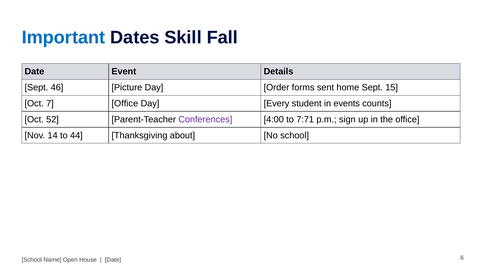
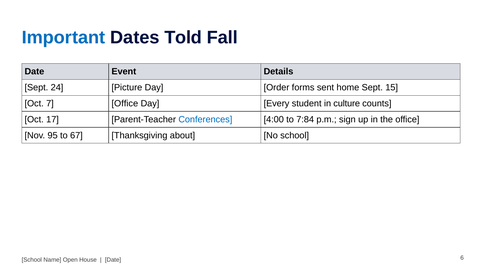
Skill: Skill -> Told
46: 46 -> 24
events: events -> culture
52: 52 -> 17
Conferences colour: purple -> blue
7:71: 7:71 -> 7:84
14: 14 -> 95
44: 44 -> 67
